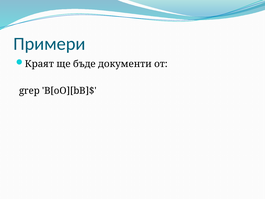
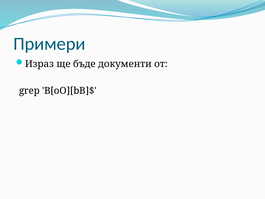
Краят: Краят -> Израз
